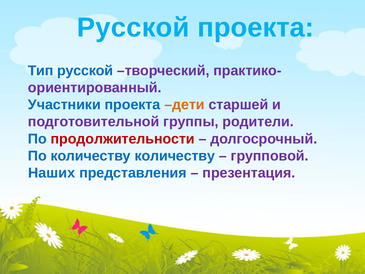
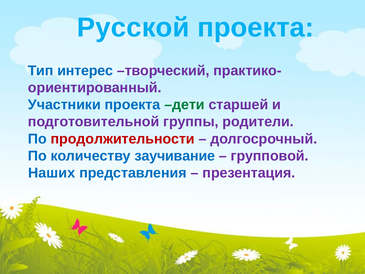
Тип русской: русской -> интерес
дети colour: orange -> green
количеству количеству: количеству -> заучивание
